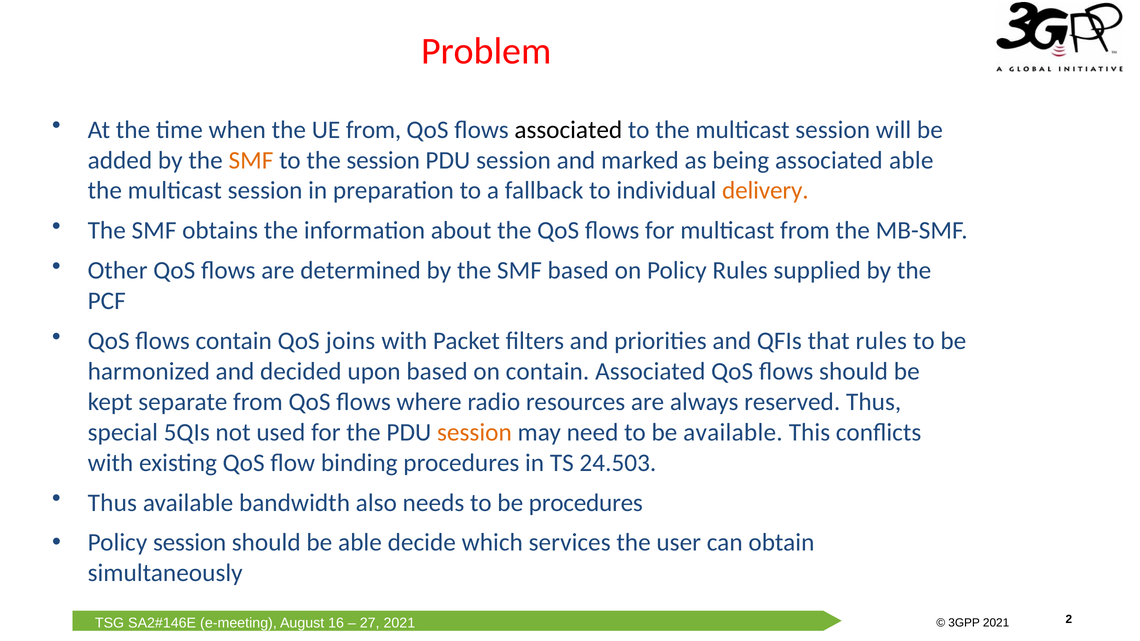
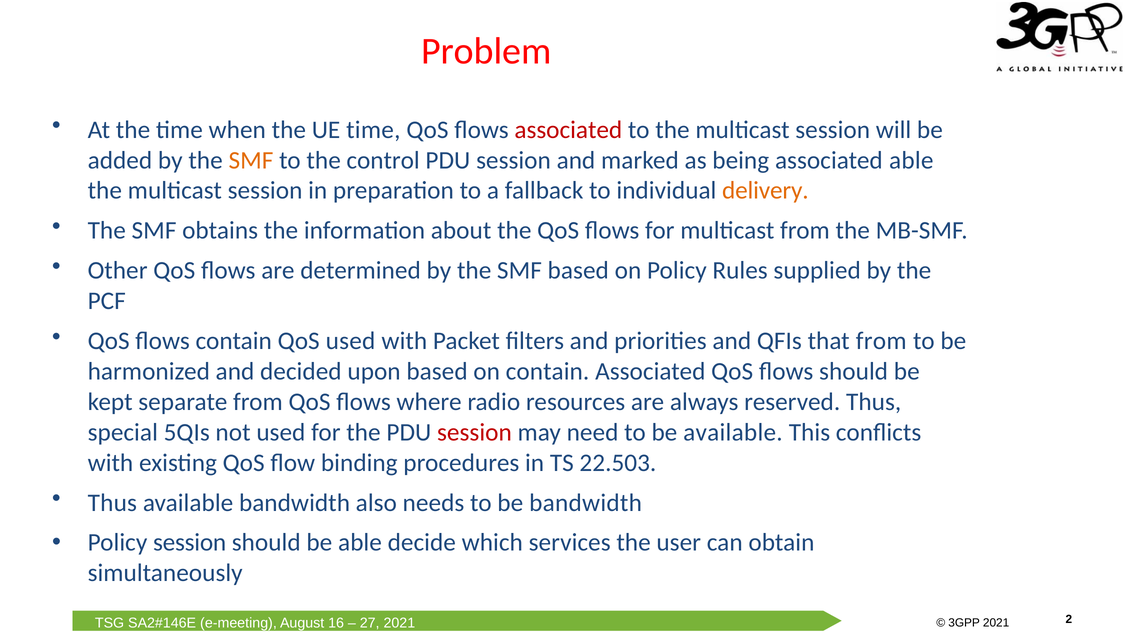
UE from: from -> time
associated at (568, 130) colour: black -> red
the session: session -> control
QoS joins: joins -> used
that rules: rules -> from
session at (474, 432) colour: orange -> red
24.503: 24.503 -> 22.503
be procedures: procedures -> bandwidth
